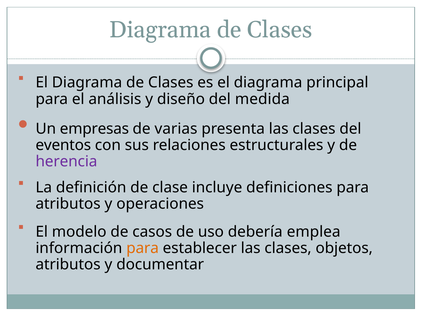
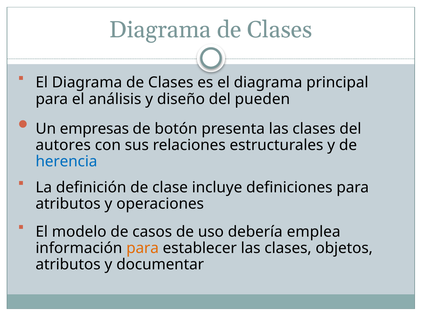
medida: medida -> pueden
varias: varias -> botón
eventos: eventos -> autores
herencia colour: purple -> blue
